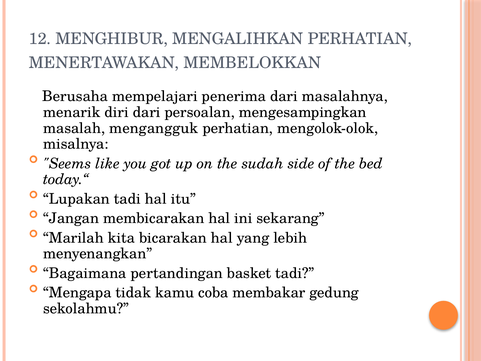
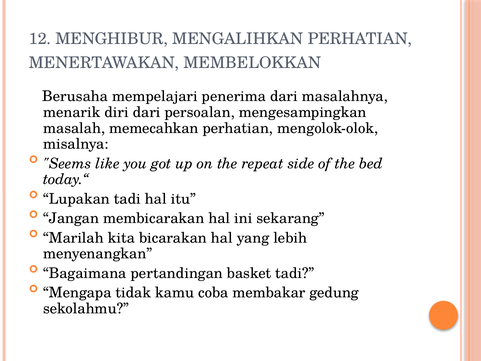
mengangguk: mengangguk -> memecahkan
sudah: sudah -> repeat
